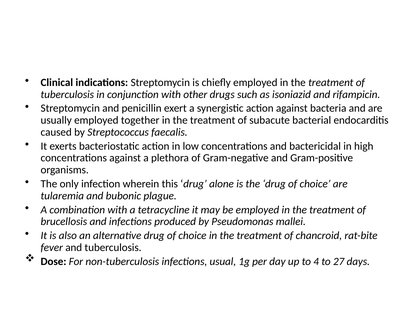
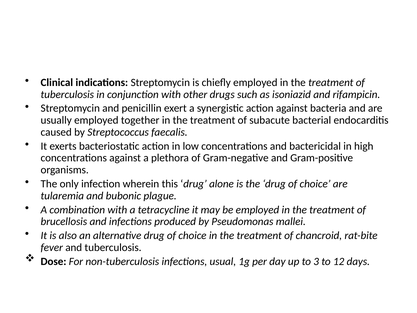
4: 4 -> 3
27: 27 -> 12
